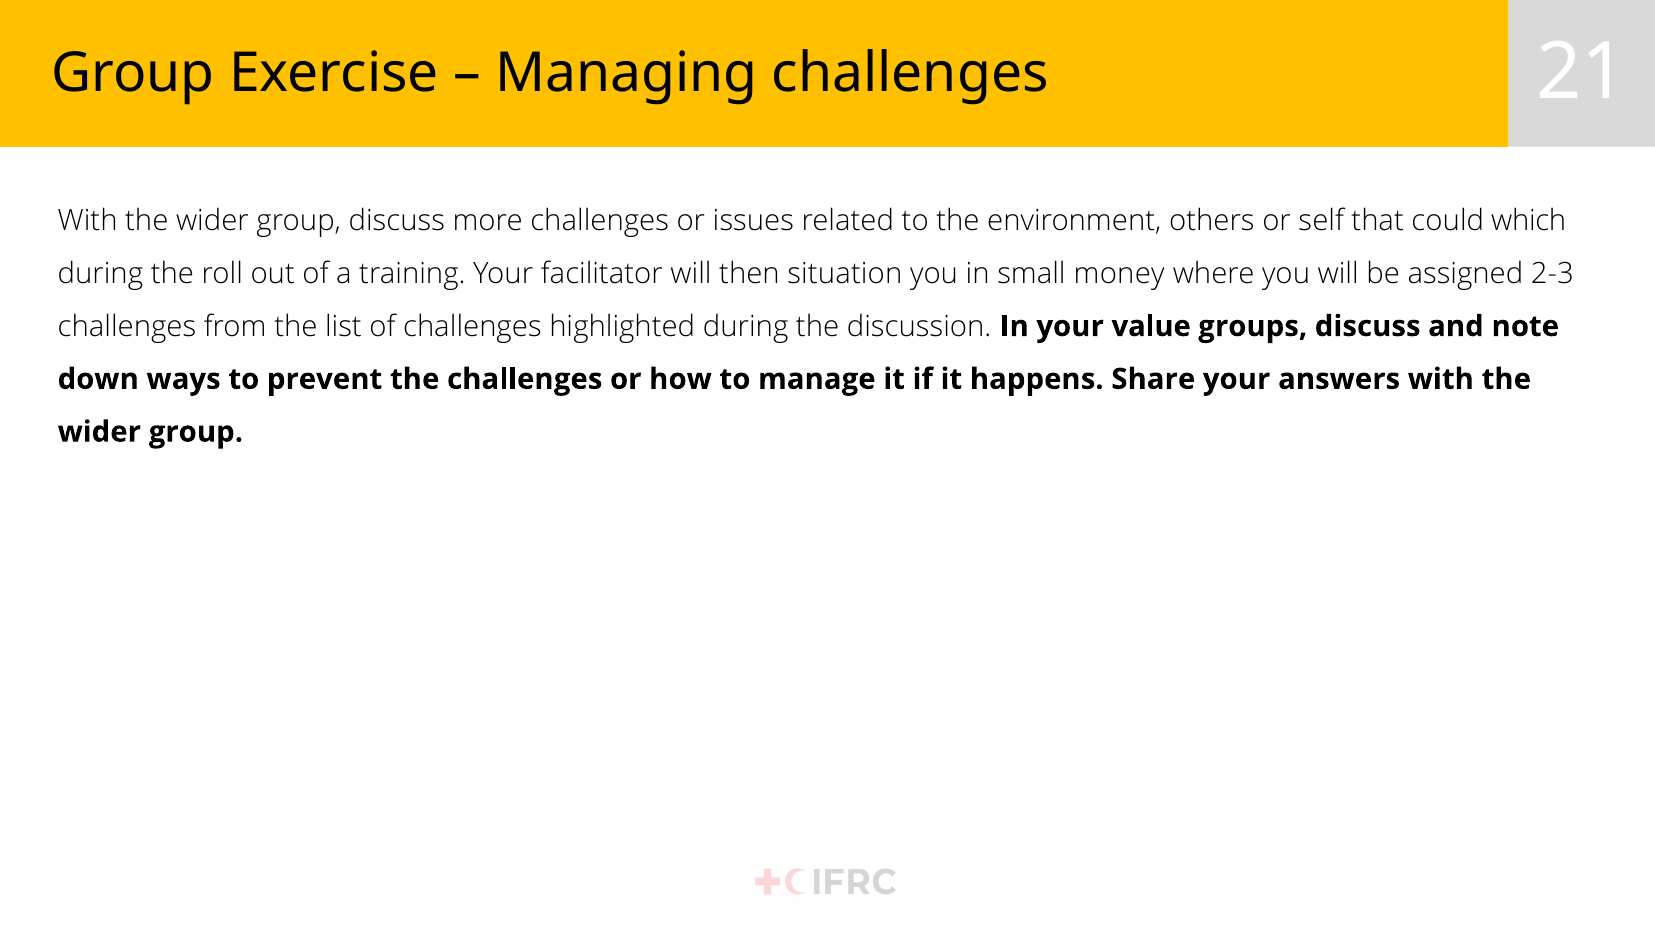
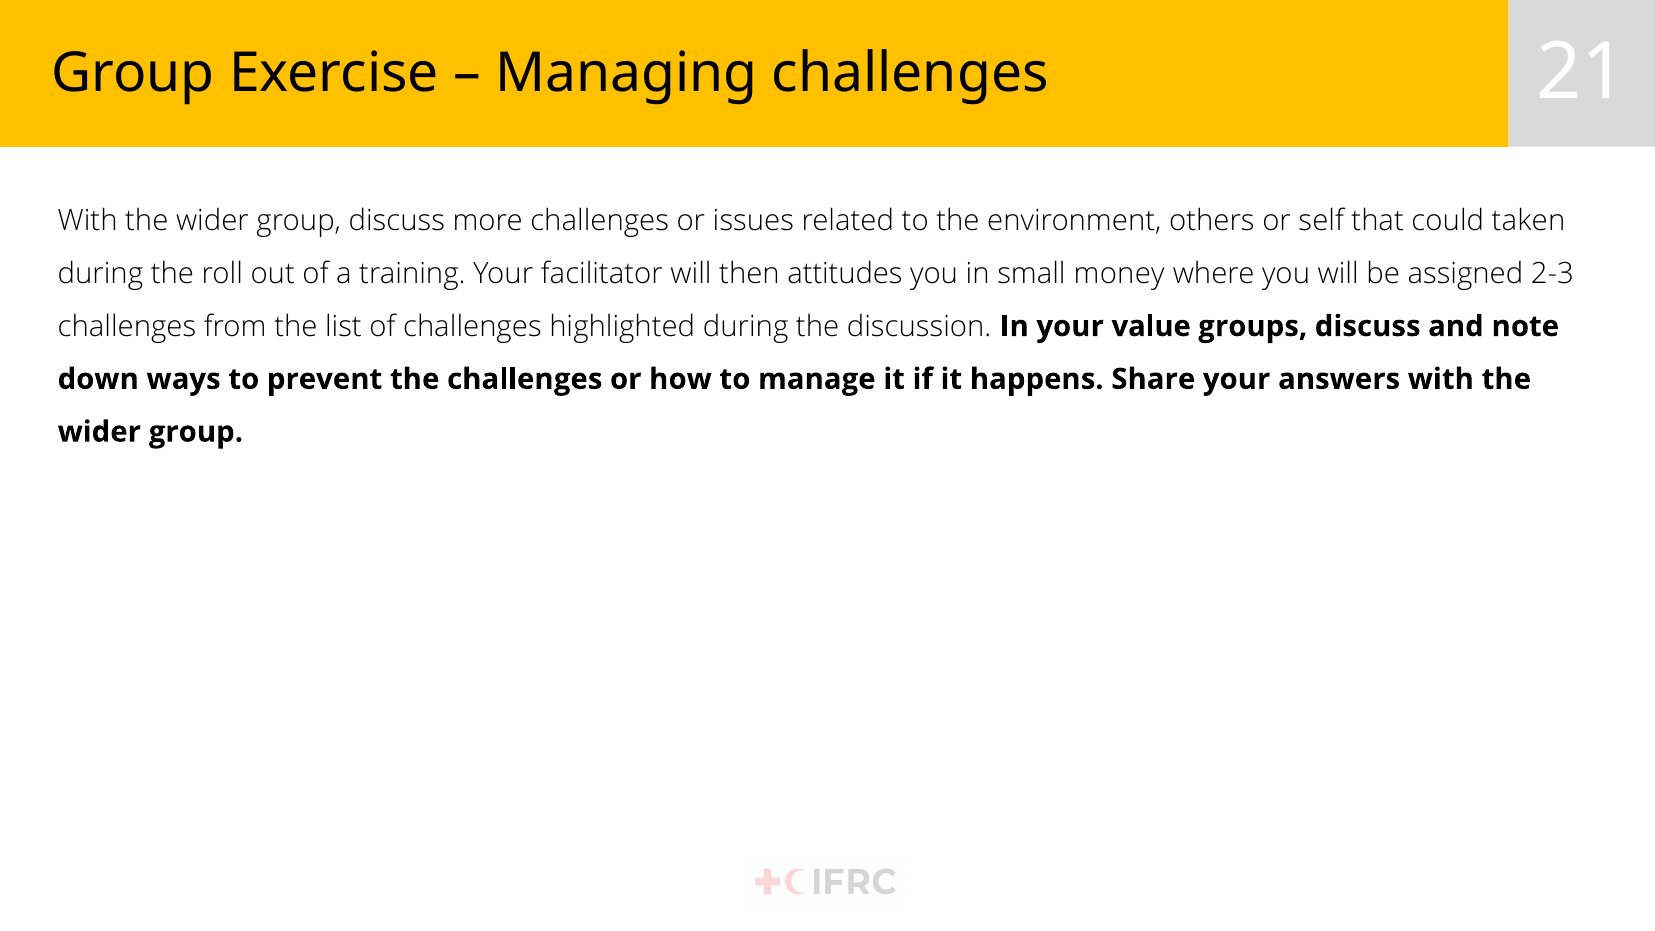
which: which -> taken
situation: situation -> attitudes
